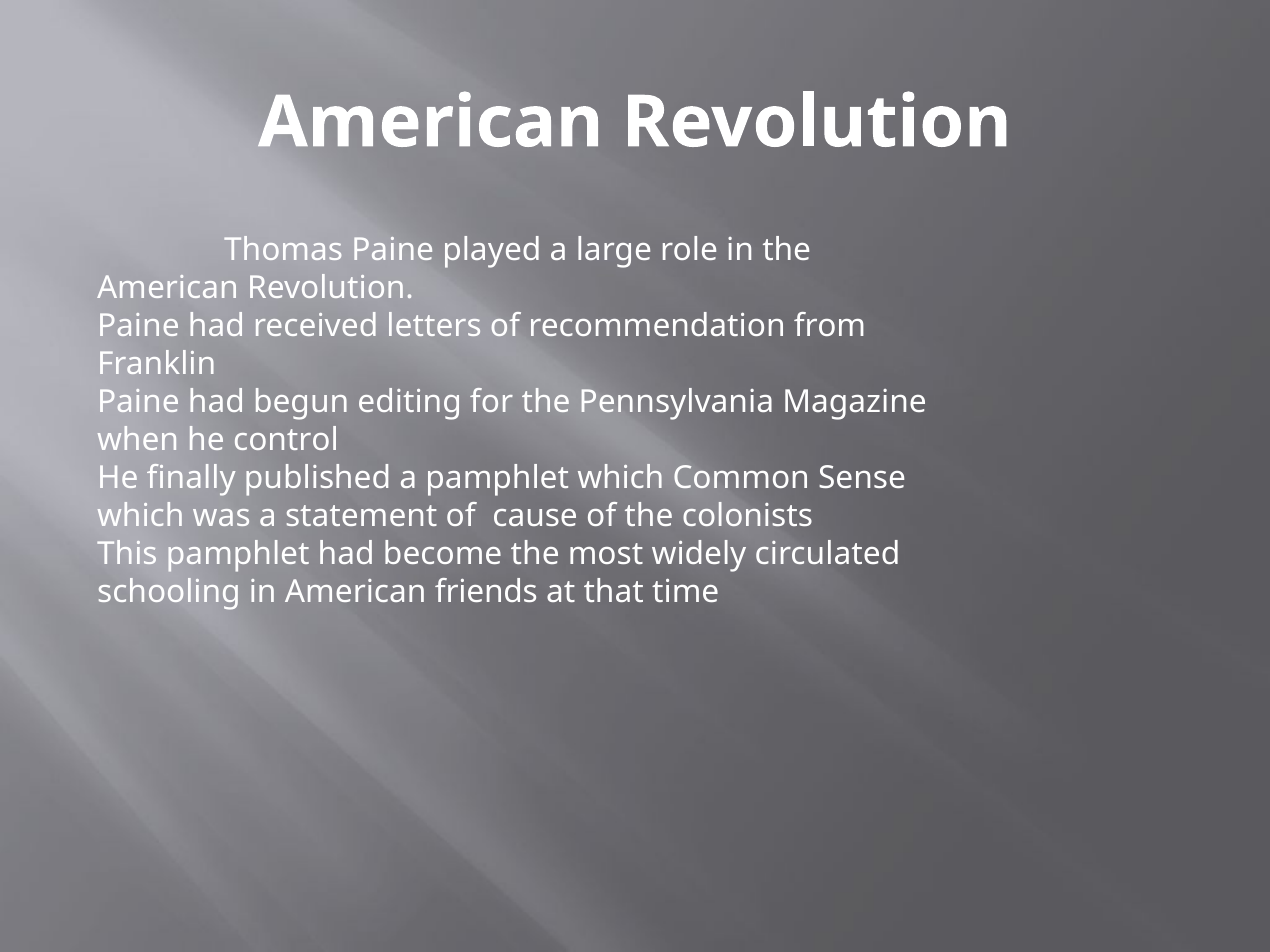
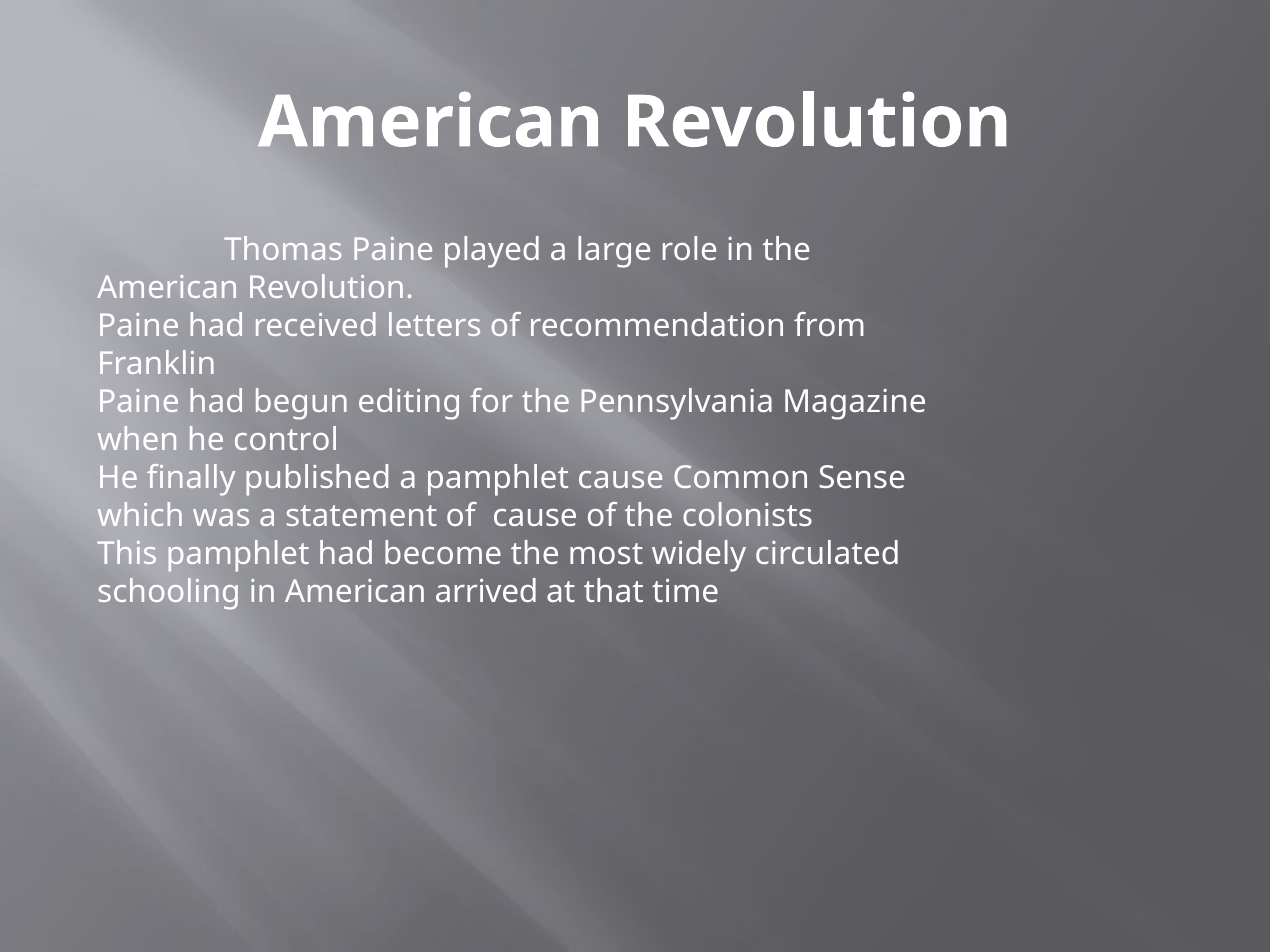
pamphlet which: which -> cause
friends: friends -> arrived
